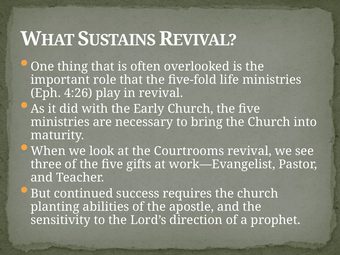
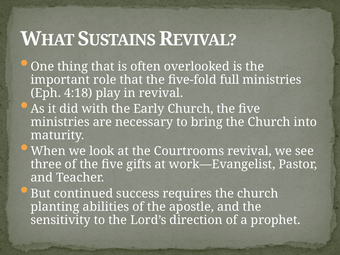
life: life -> full
4:26: 4:26 -> 4:18
